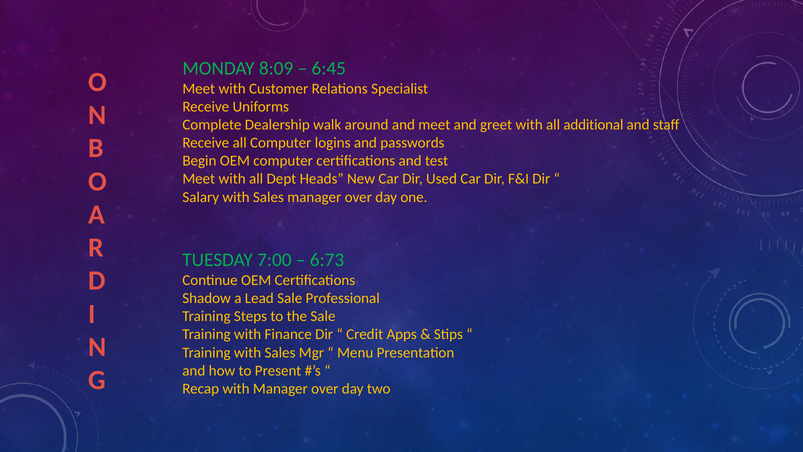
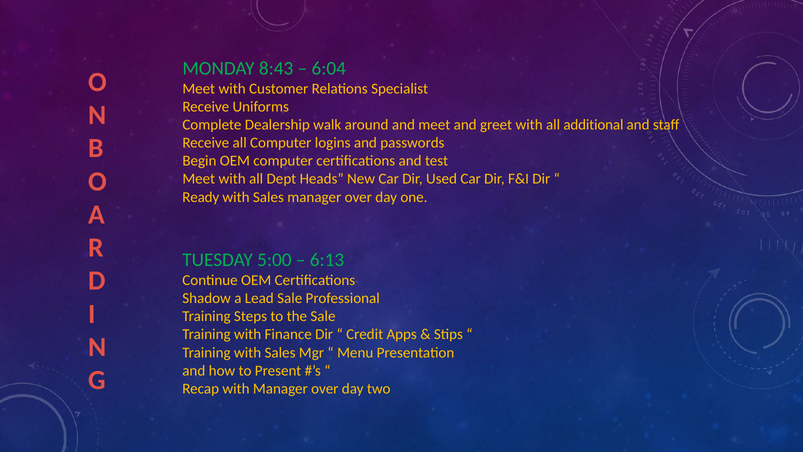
8:09: 8:09 -> 8:43
6:45: 6:45 -> 6:04
Salary: Salary -> Ready
7:00: 7:00 -> 5:00
6:73: 6:73 -> 6:13
